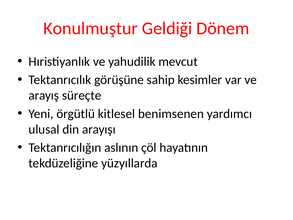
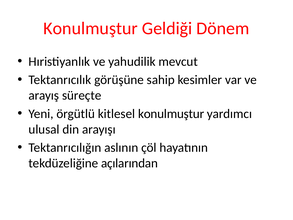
kitlesel benimsenen: benimsenen -> konulmuştur
yüzyıllarda: yüzyıllarda -> açılarından
